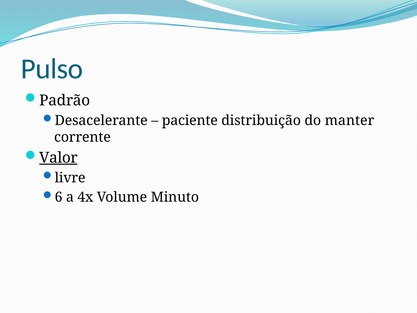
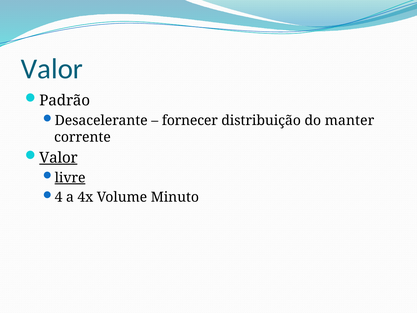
Pulso at (52, 69): Pulso -> Valor
paciente: paciente -> fornecer
livre underline: none -> present
6: 6 -> 4
